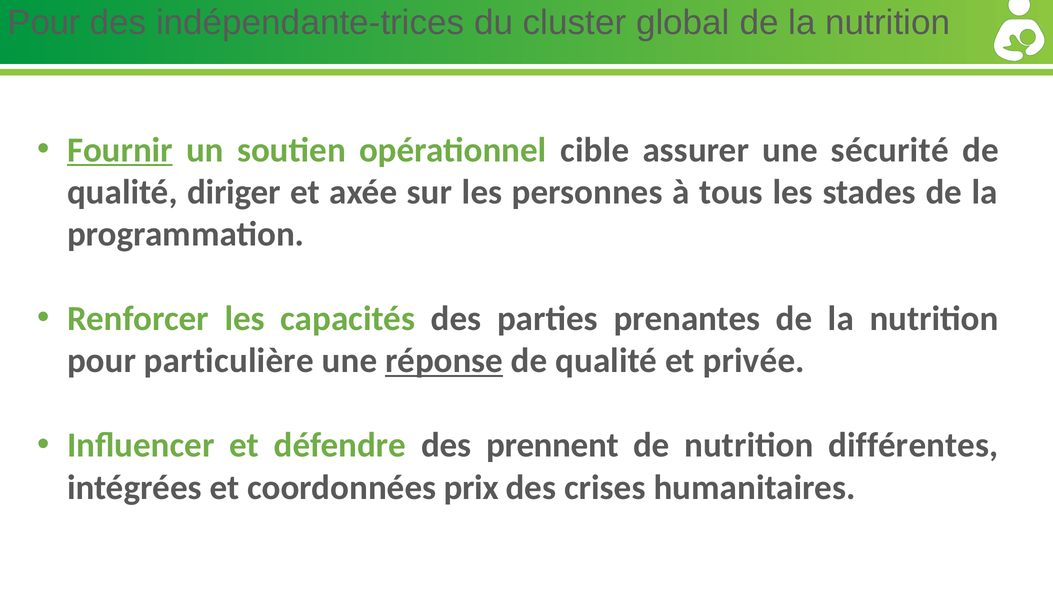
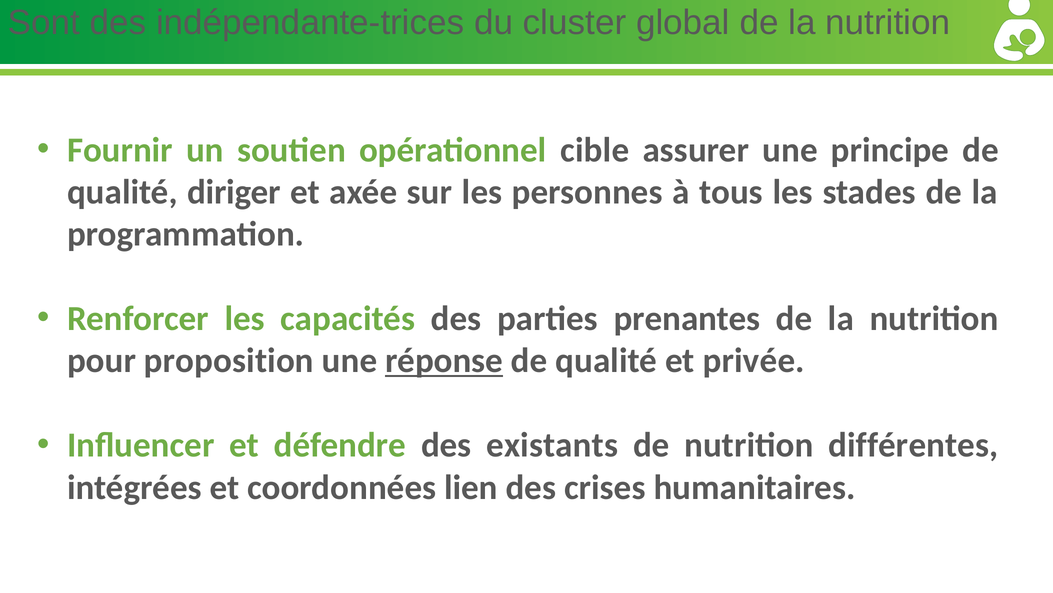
Pour at (44, 23): Pour -> Sont
Fournir underline: present -> none
sécurité: sécurité -> principe
particulière: particulière -> proposition
prennent: prennent -> existants
prix: prix -> lien
